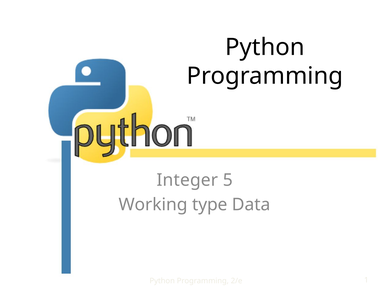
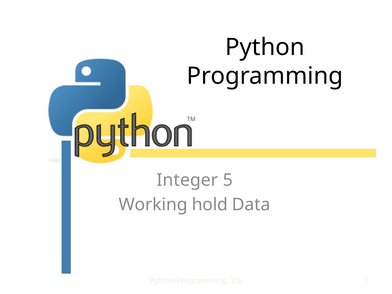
type: type -> hold
